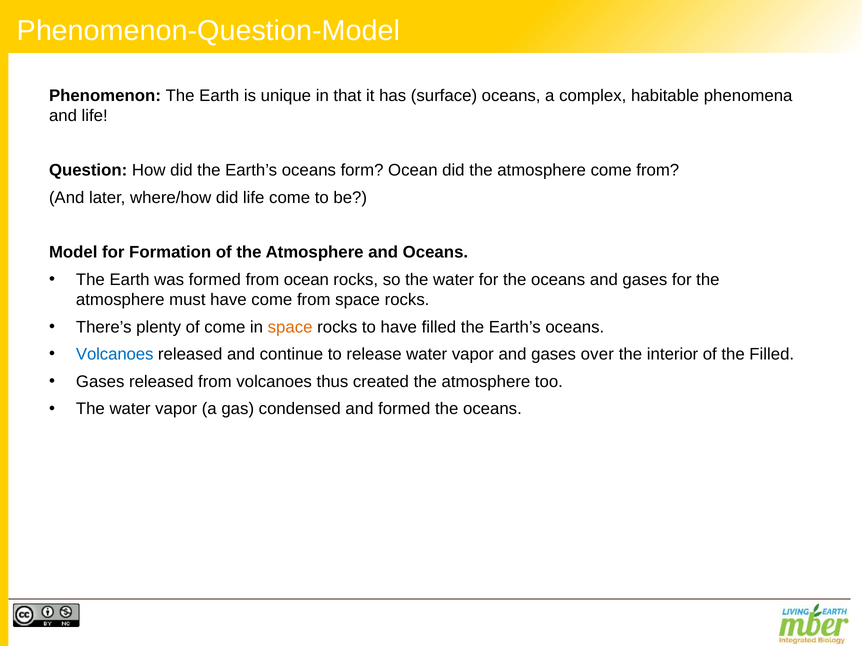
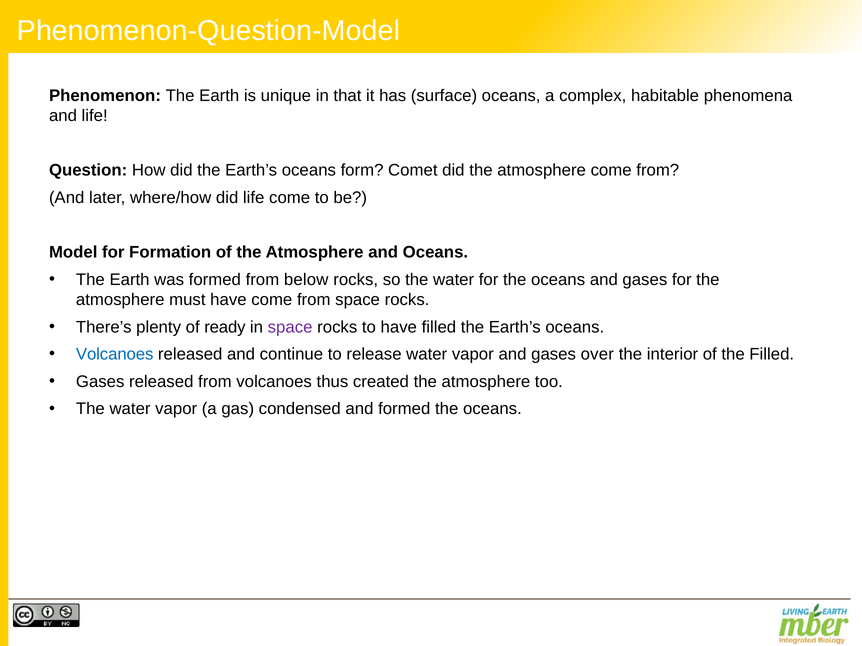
form Ocean: Ocean -> Comet
from ocean: ocean -> below
of come: come -> ready
space at (290, 327) colour: orange -> purple
